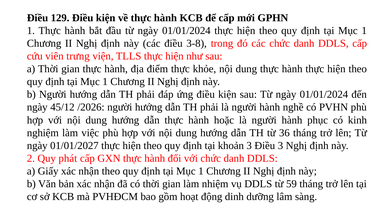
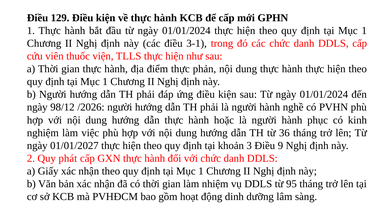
3-8: 3-8 -> 3-1
trưng: trưng -> thuốc
khỏe: khỏe -> phản
45/12: 45/12 -> 98/12
Điều 3: 3 -> 9
59: 59 -> 95
